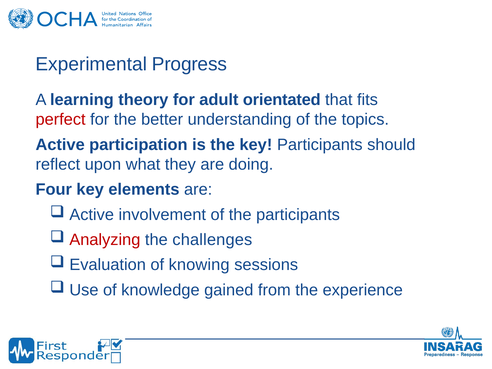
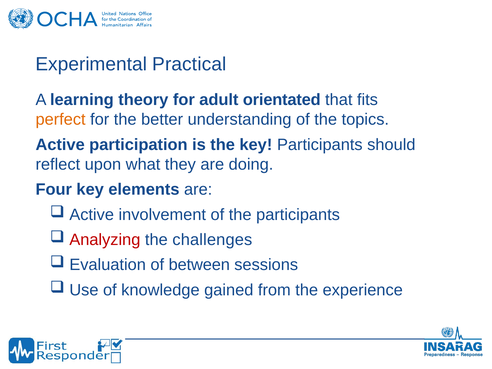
Progress: Progress -> Practical
perfect colour: red -> orange
knowing: knowing -> between
